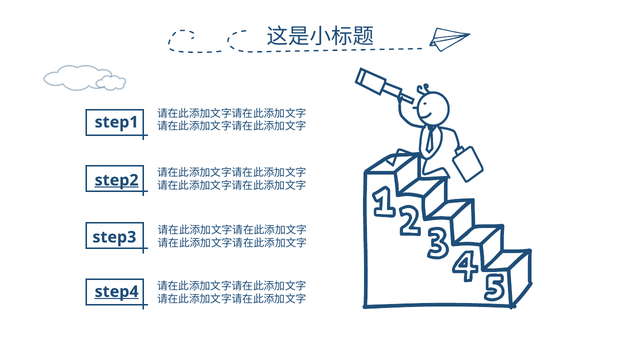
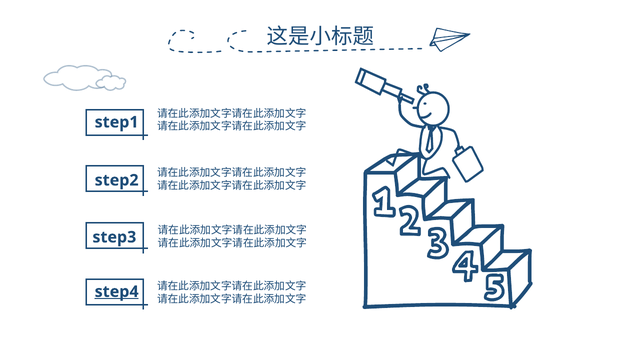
step2 underline: present -> none
